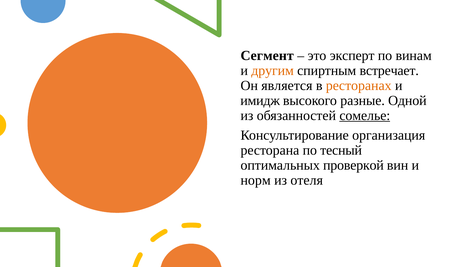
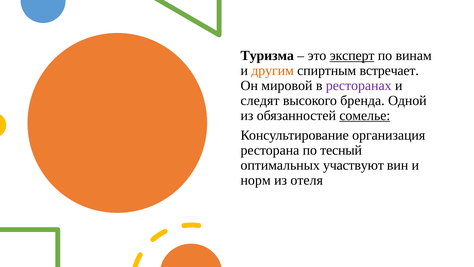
Сегмент: Сегмент -> Туризма
эксперт underline: none -> present
является: является -> мировой
ресторанах colour: orange -> purple
имидж: имидж -> следят
разные: разные -> бренда
проверкой: проверкой -> участвуют
